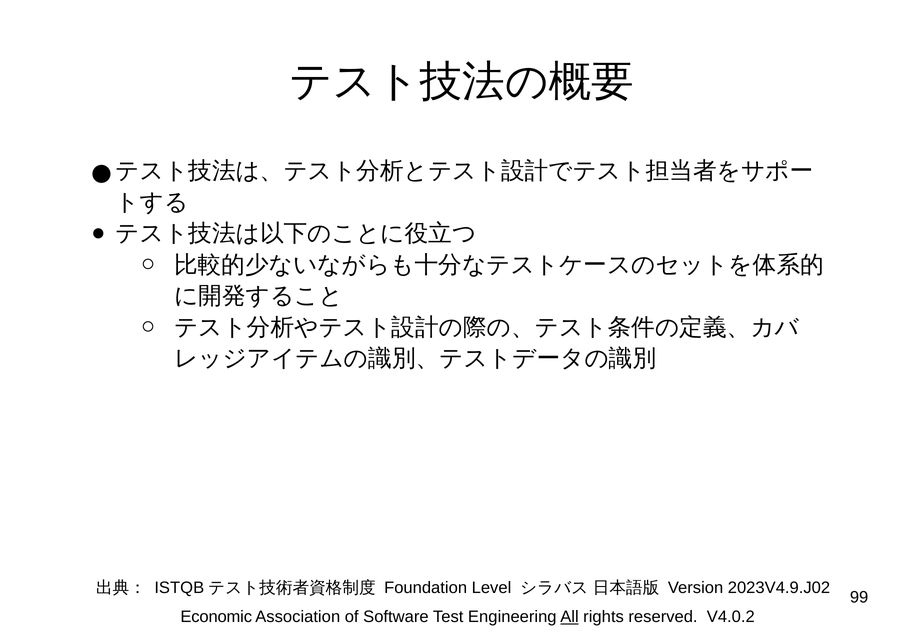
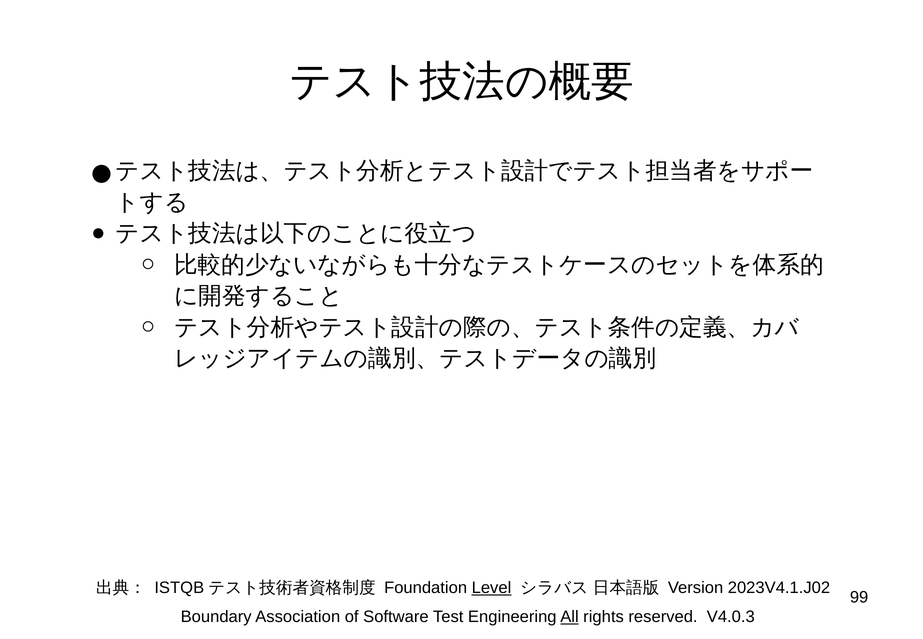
Level underline: none -> present
2023V4.9.J02: 2023V4.9.J02 -> 2023V4.1.J02
Economic: Economic -> Boundary
V4.0.2: V4.0.2 -> V4.0.3
